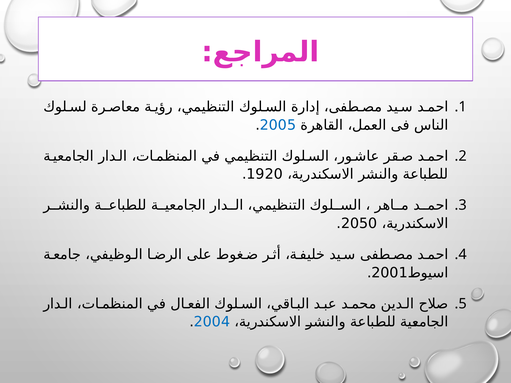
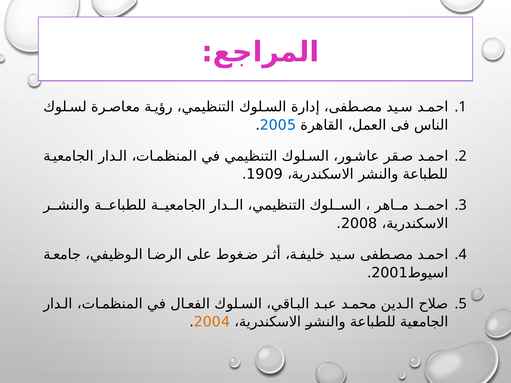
1920: 1920 -> 1909
2050: 2050 -> 2008
2004 colour: blue -> orange
